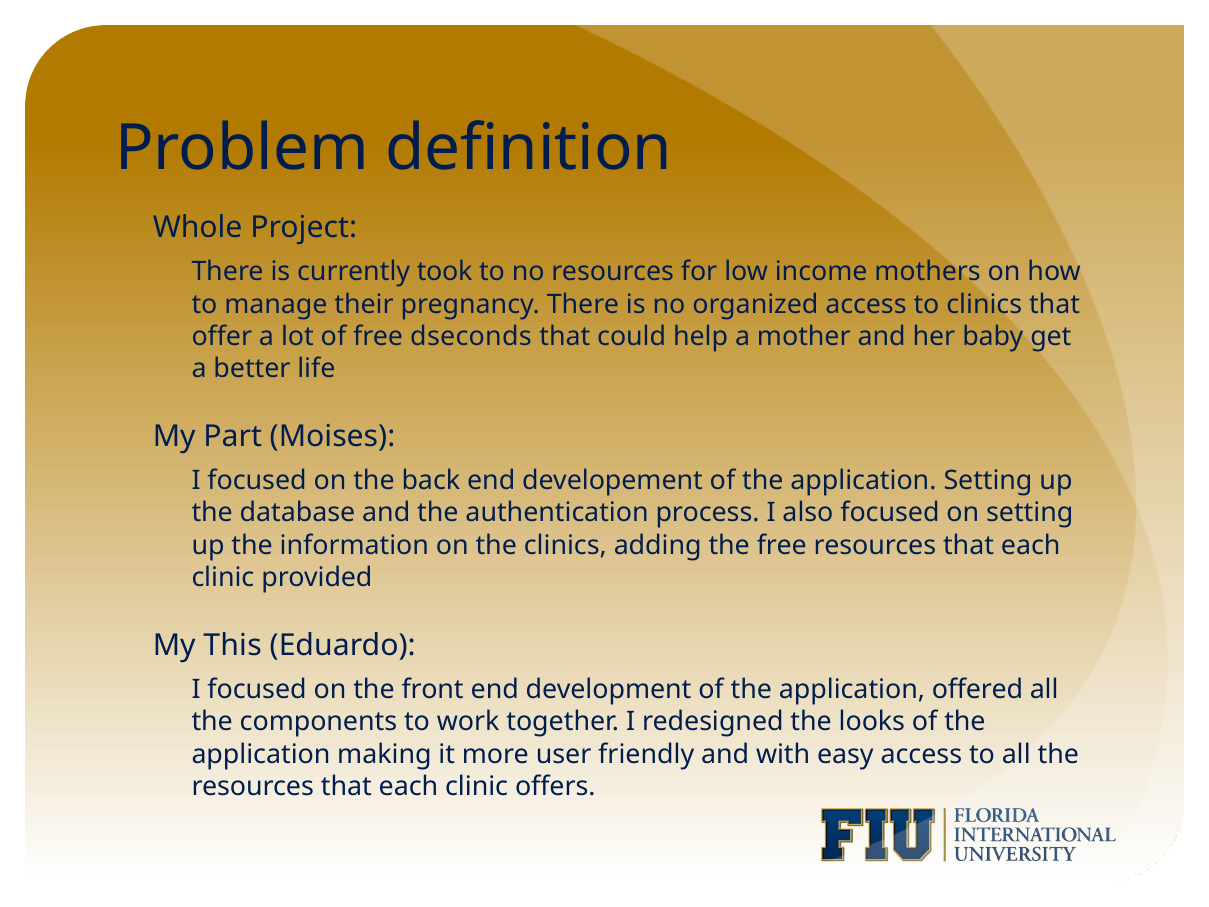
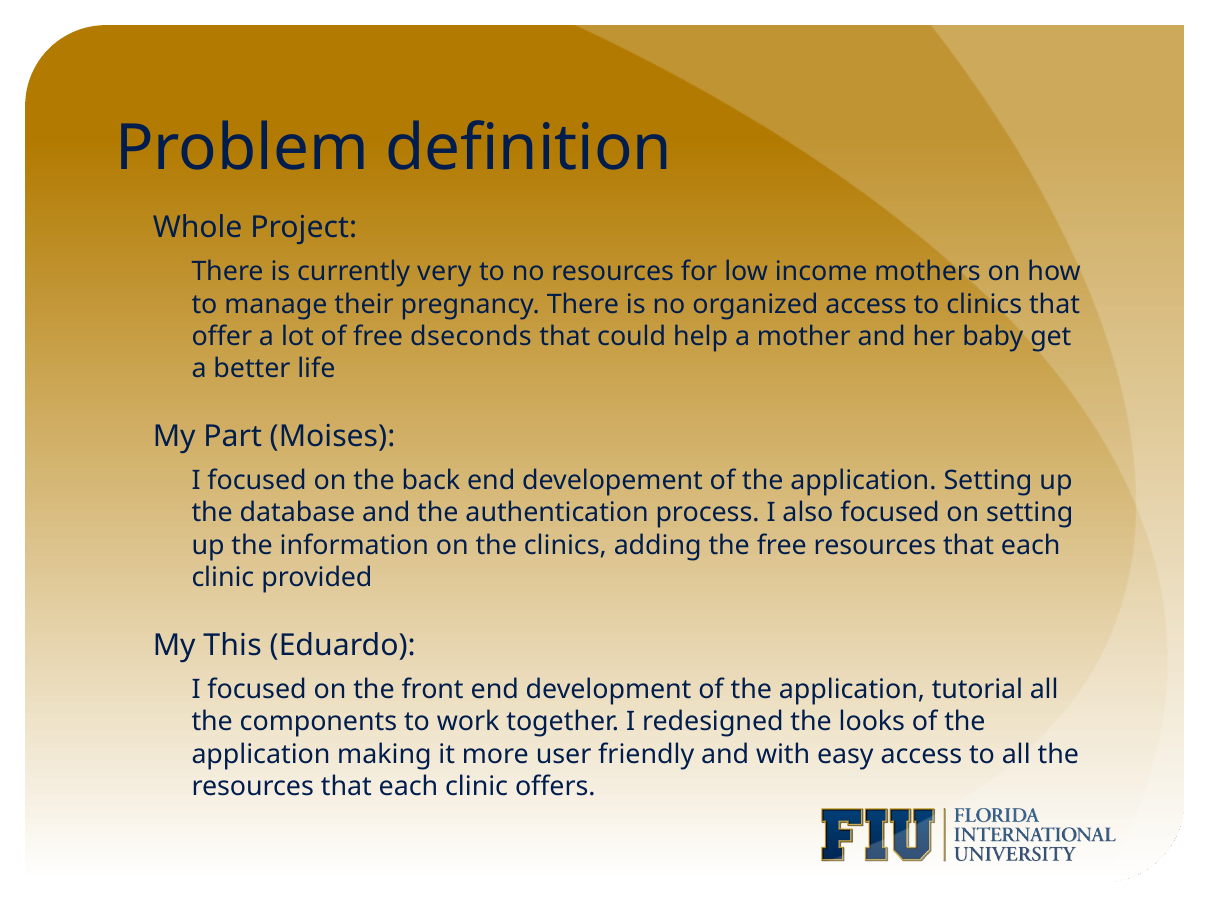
took: took -> very
offered: offered -> tutorial
